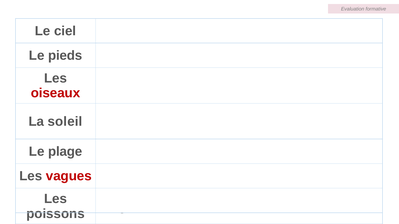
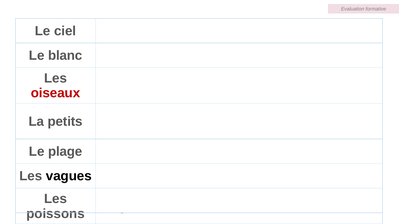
Le pieds: pieds -> blanc
soleil: soleil -> petits
vagues colour: red -> black
